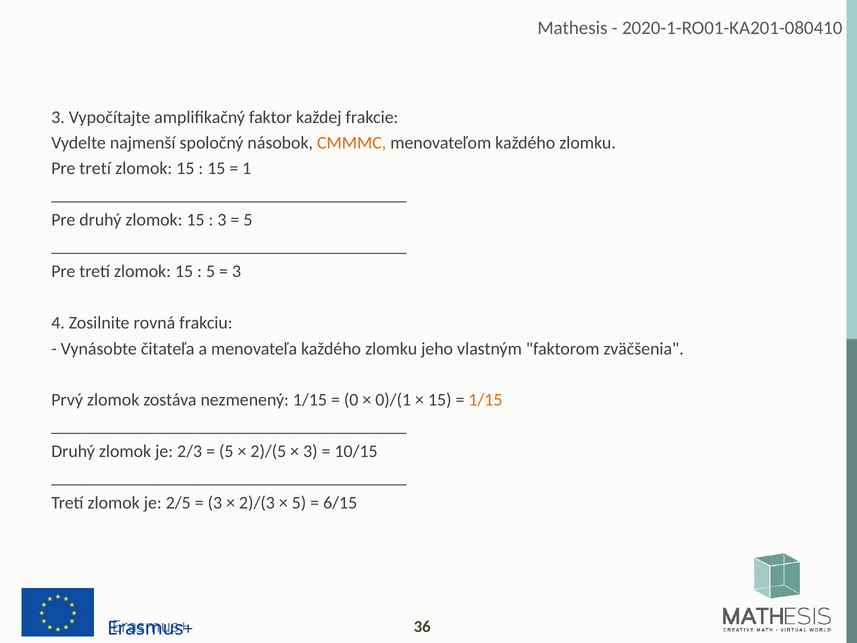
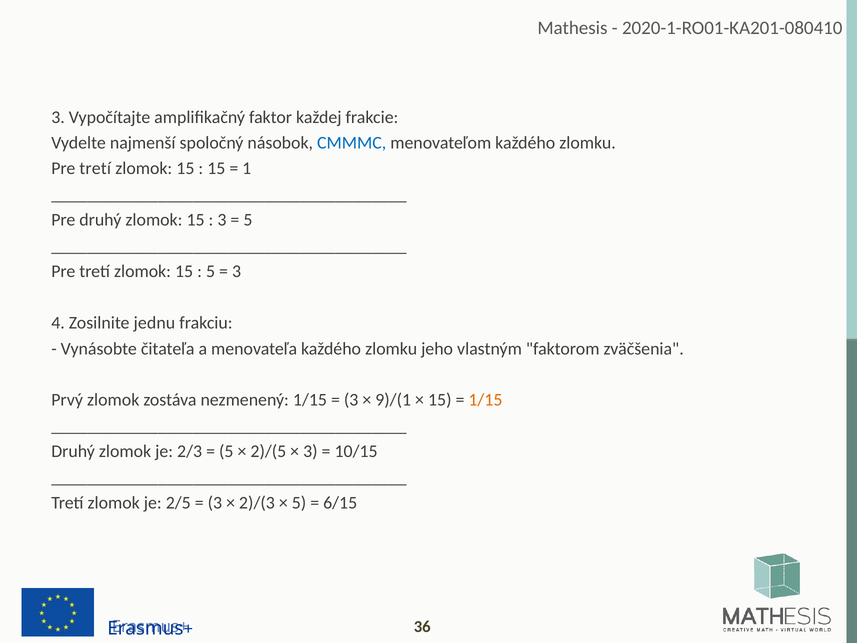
CMMMC colour: orange -> blue
rovná: rovná -> jednu
0 at (351, 400): 0 -> 3
0)/(1: 0)/(1 -> 9)/(1
